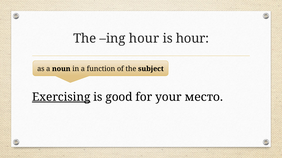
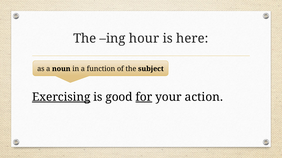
is hour: hour -> here
for underline: none -> present
место: место -> action
